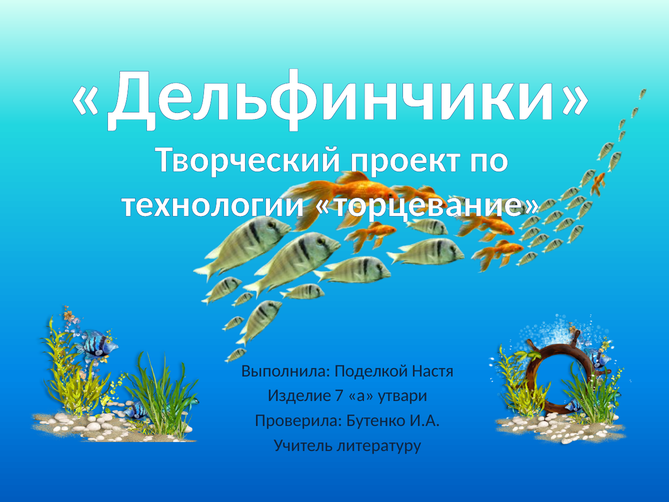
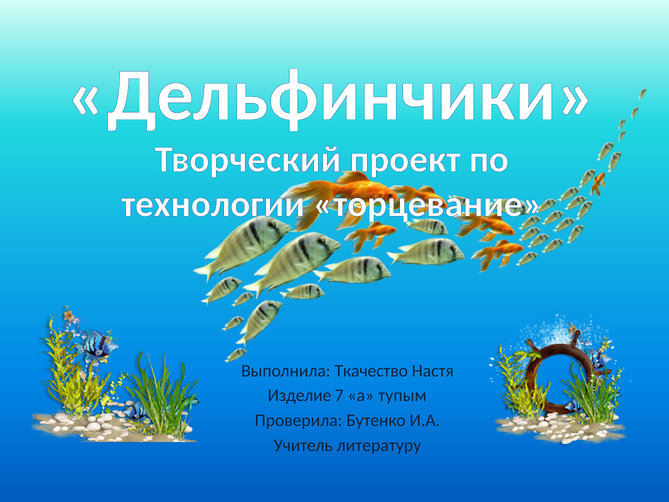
Поделкой: Поделкой -> Ткачество
утвари: утвари -> тупым
